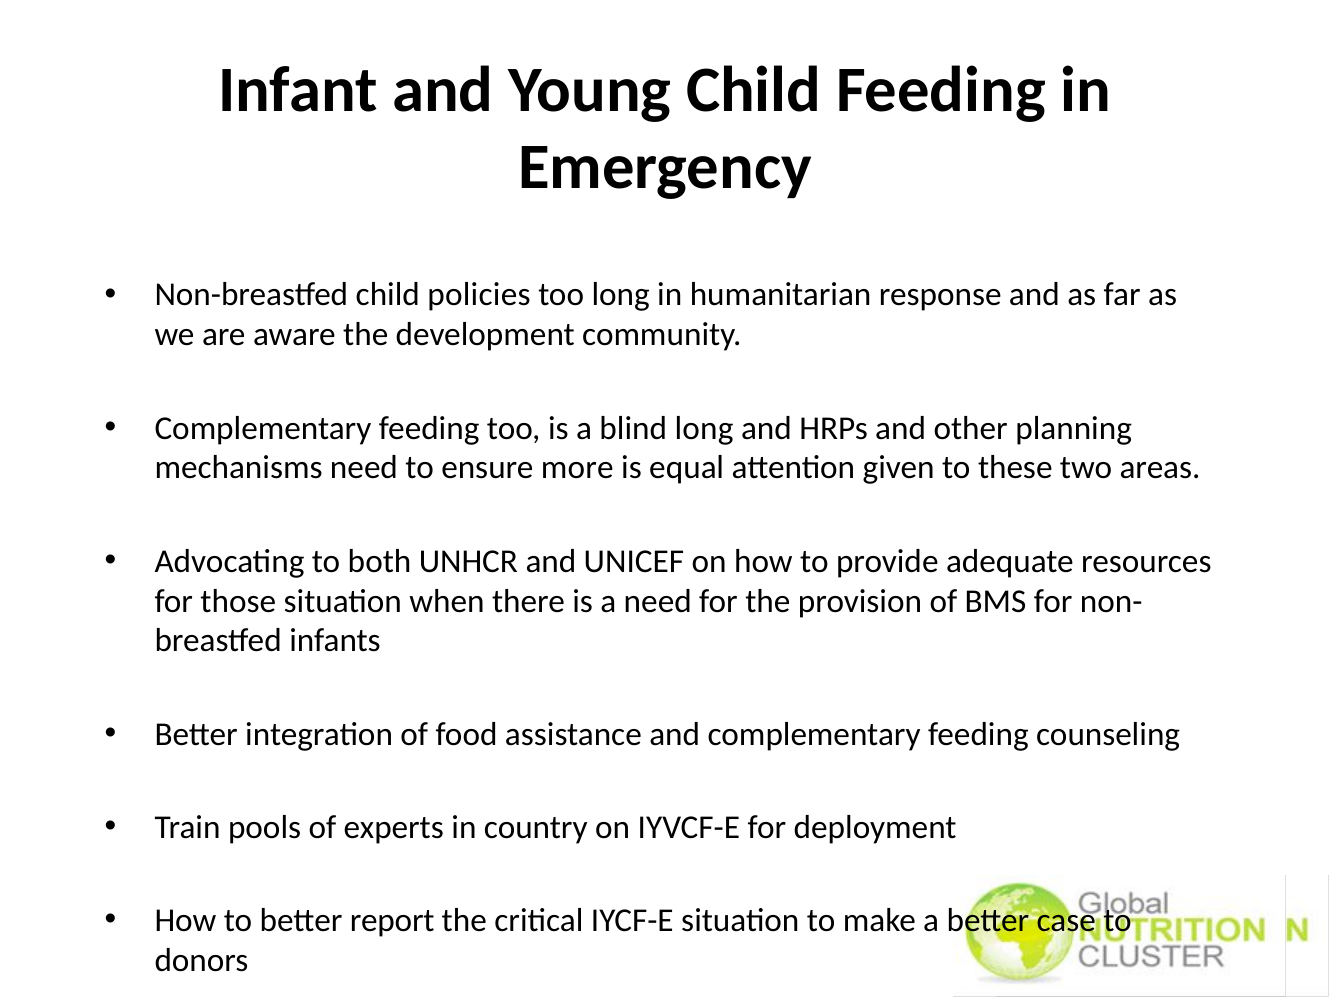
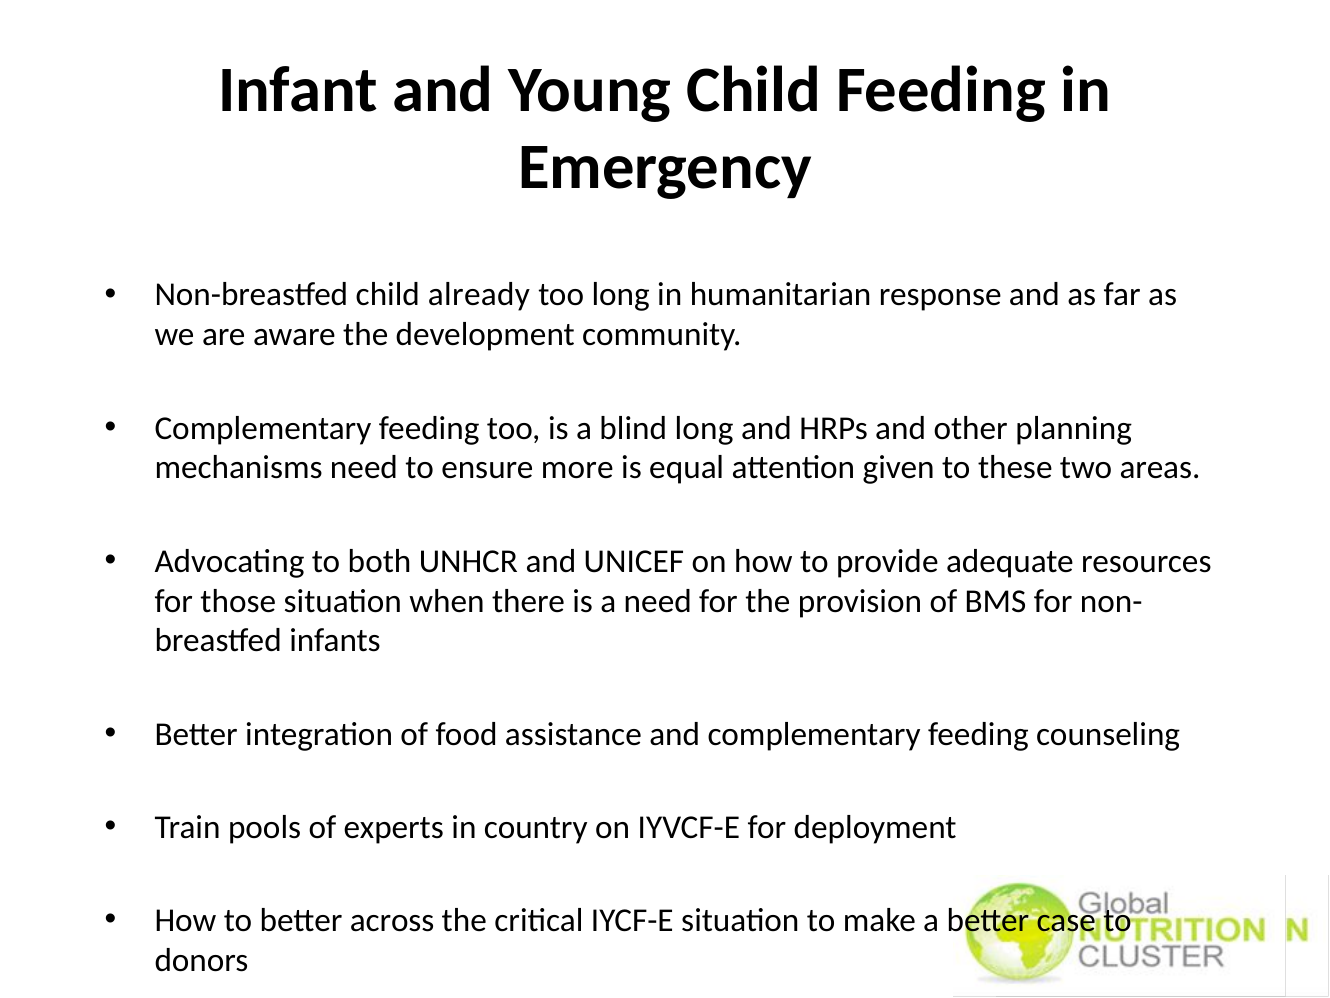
policies: policies -> already
report: report -> across
